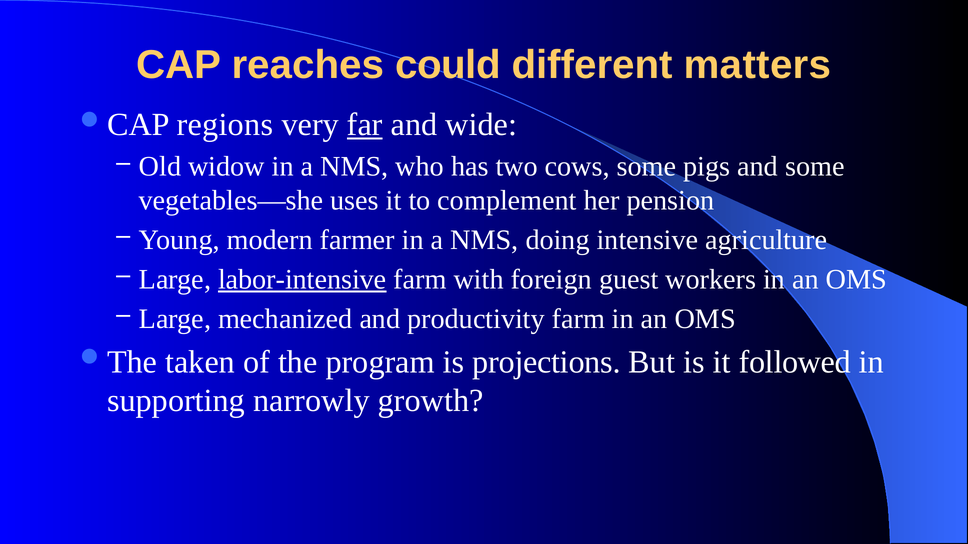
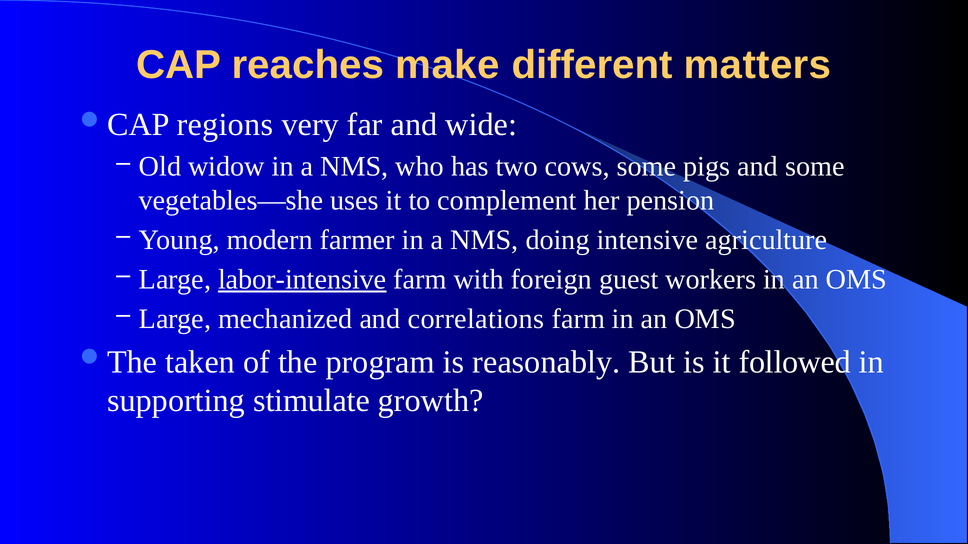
could: could -> make
far underline: present -> none
productivity: productivity -> correlations
projections: projections -> reasonably
narrowly: narrowly -> stimulate
